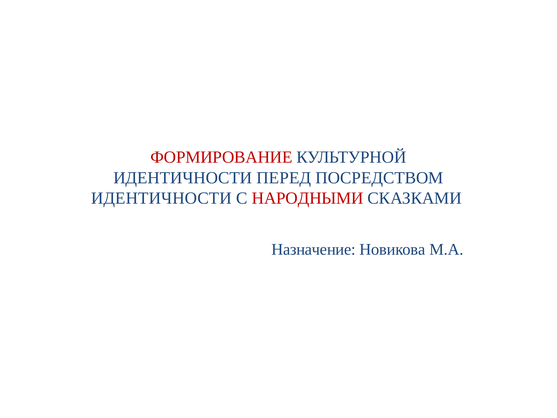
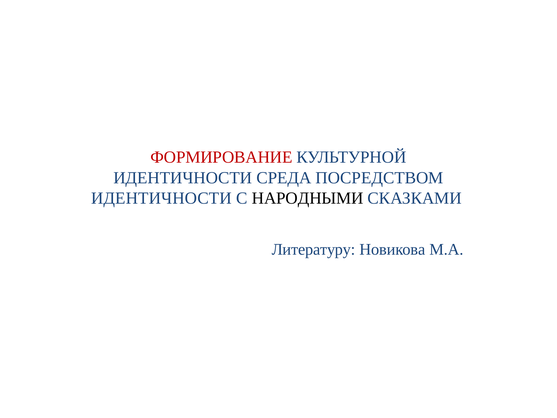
ПЕРЕД: ПЕРЕД -> СРЕДА
НАРОДНЫМИ colour: red -> black
Назначение: Назначение -> Литературу
